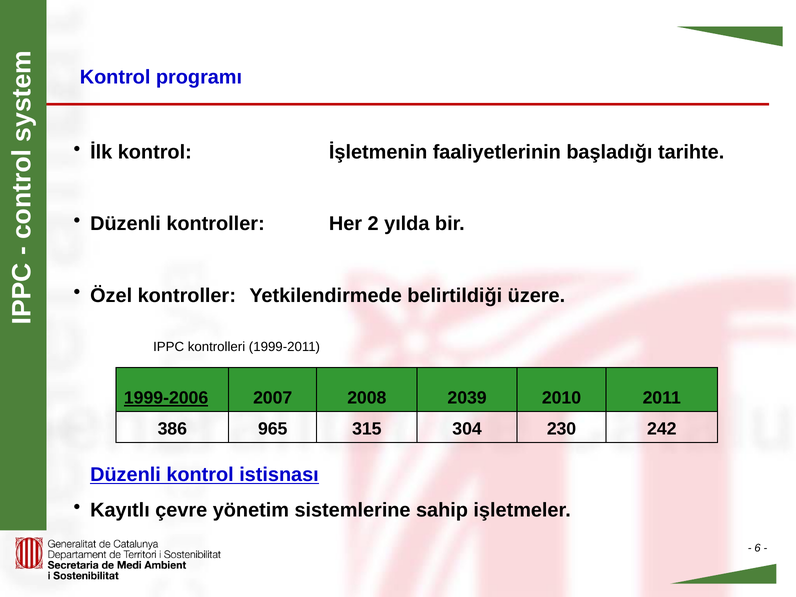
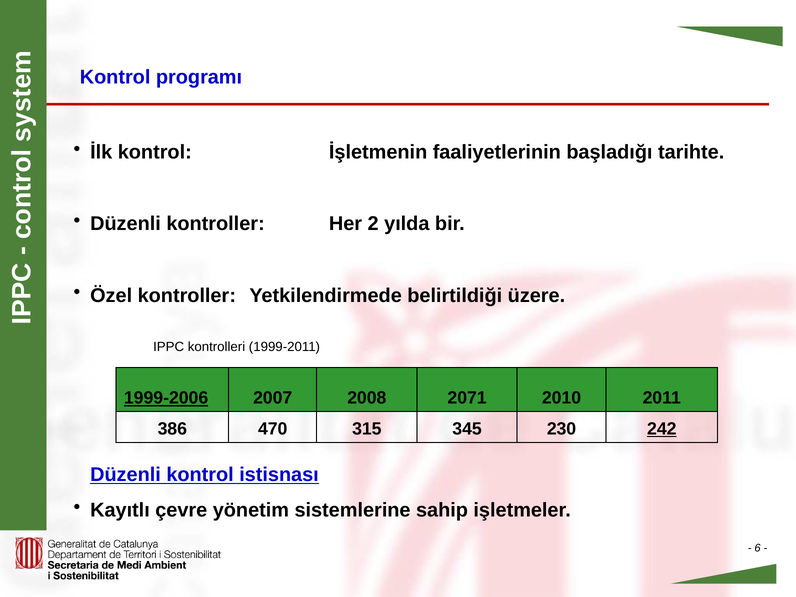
2039: 2039 -> 2071
965: 965 -> 470
304: 304 -> 345
242 underline: none -> present
